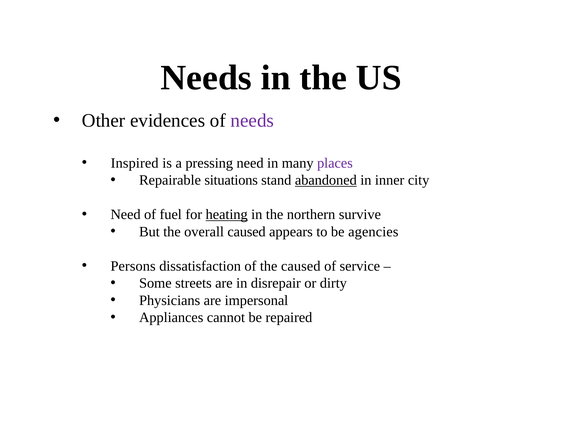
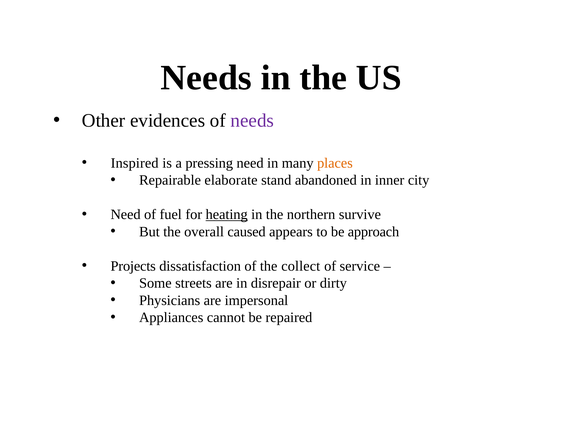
places colour: purple -> orange
situations: situations -> elaborate
abandoned underline: present -> none
agencies: agencies -> approach
Persons: Persons -> Projects
the caused: caused -> collect
